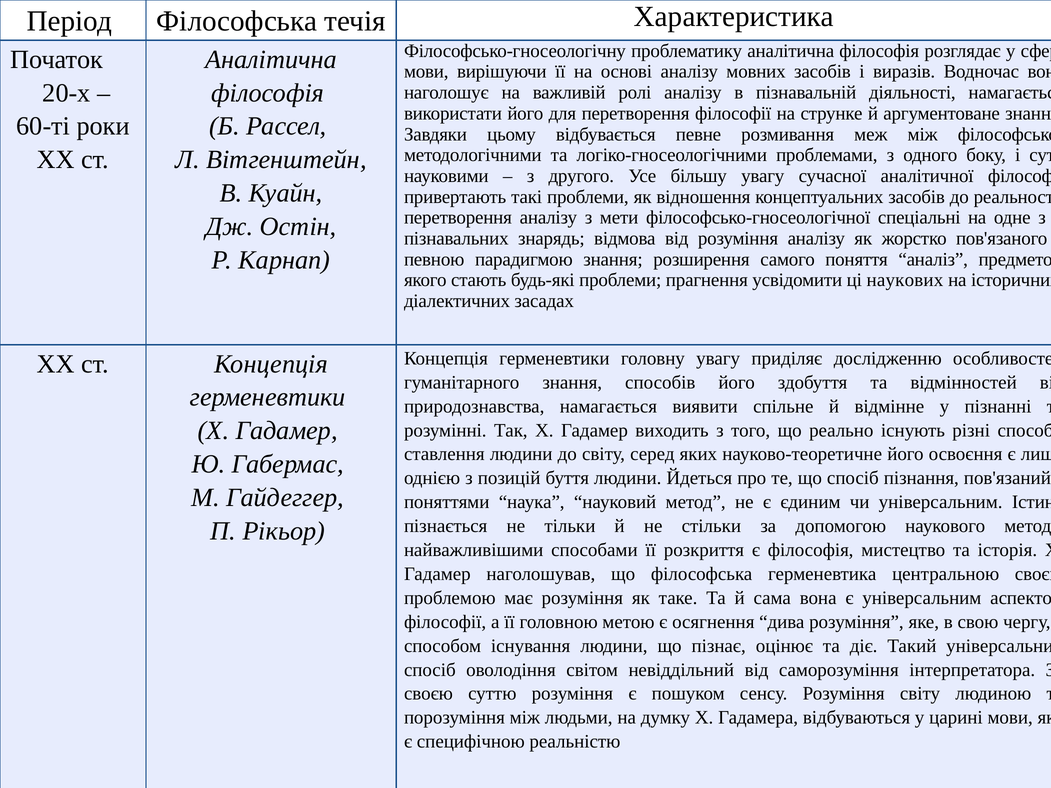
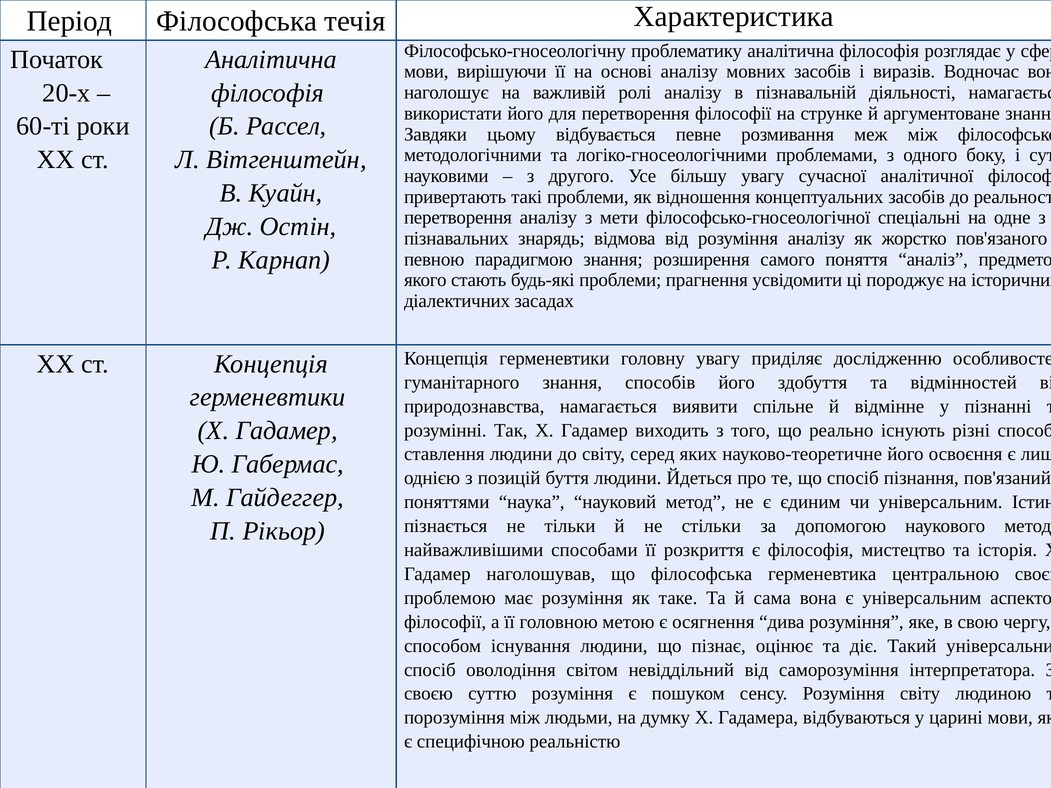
наукових: наукових -> породжує
